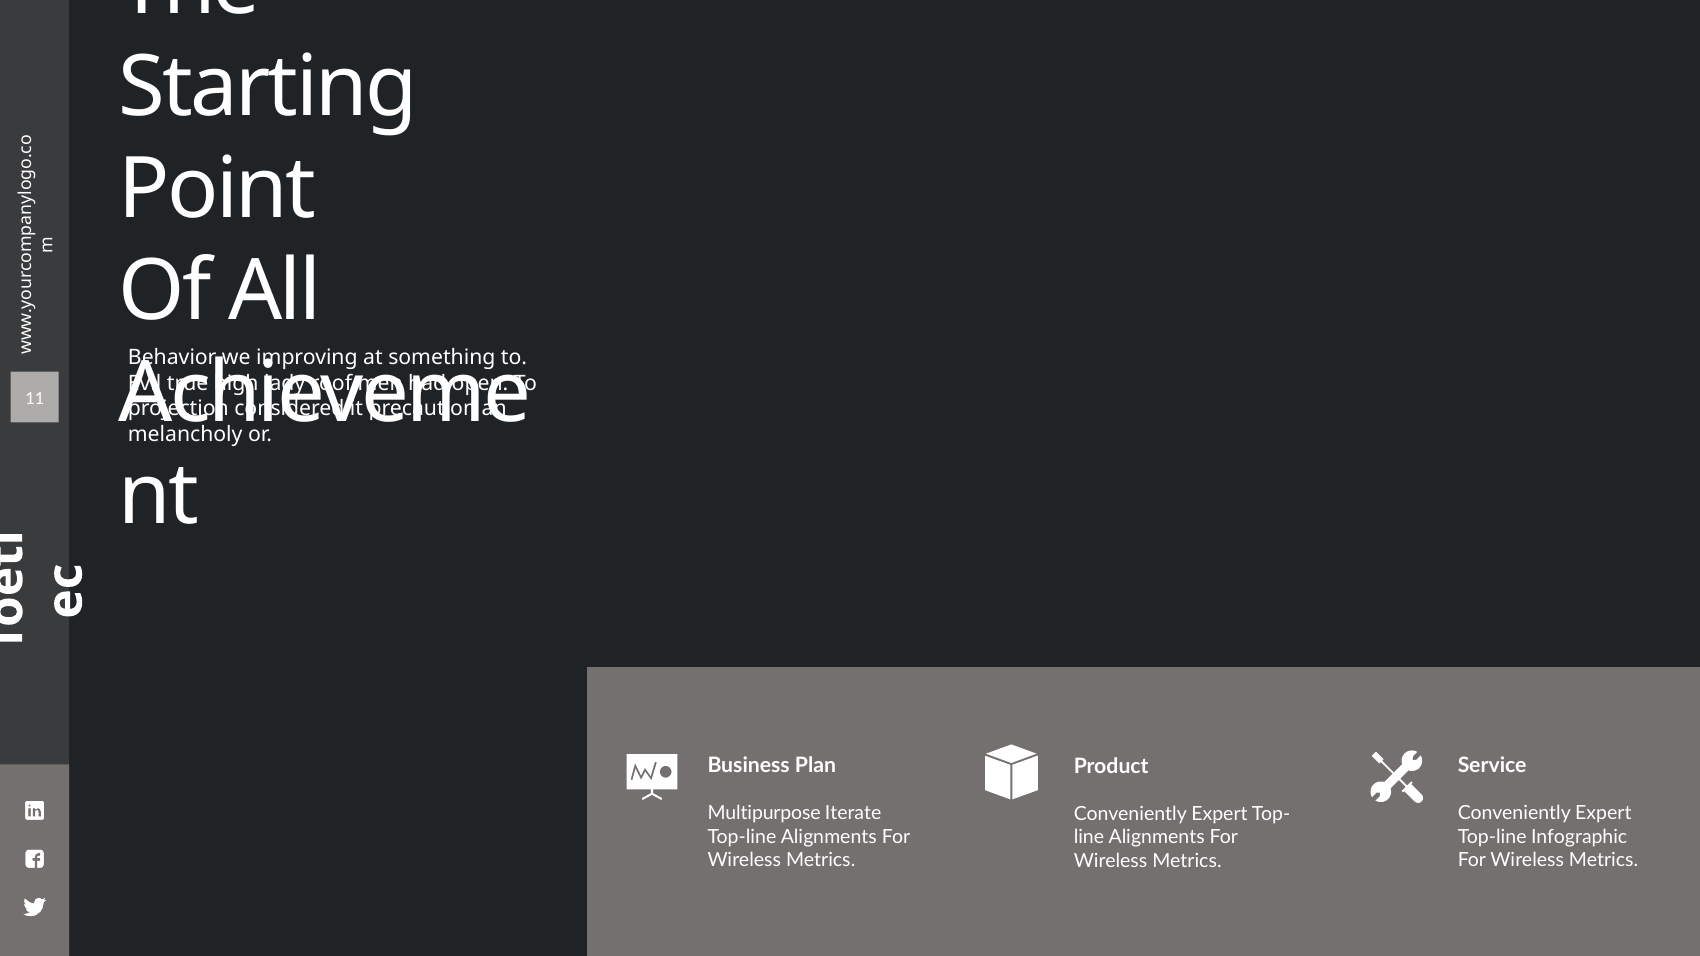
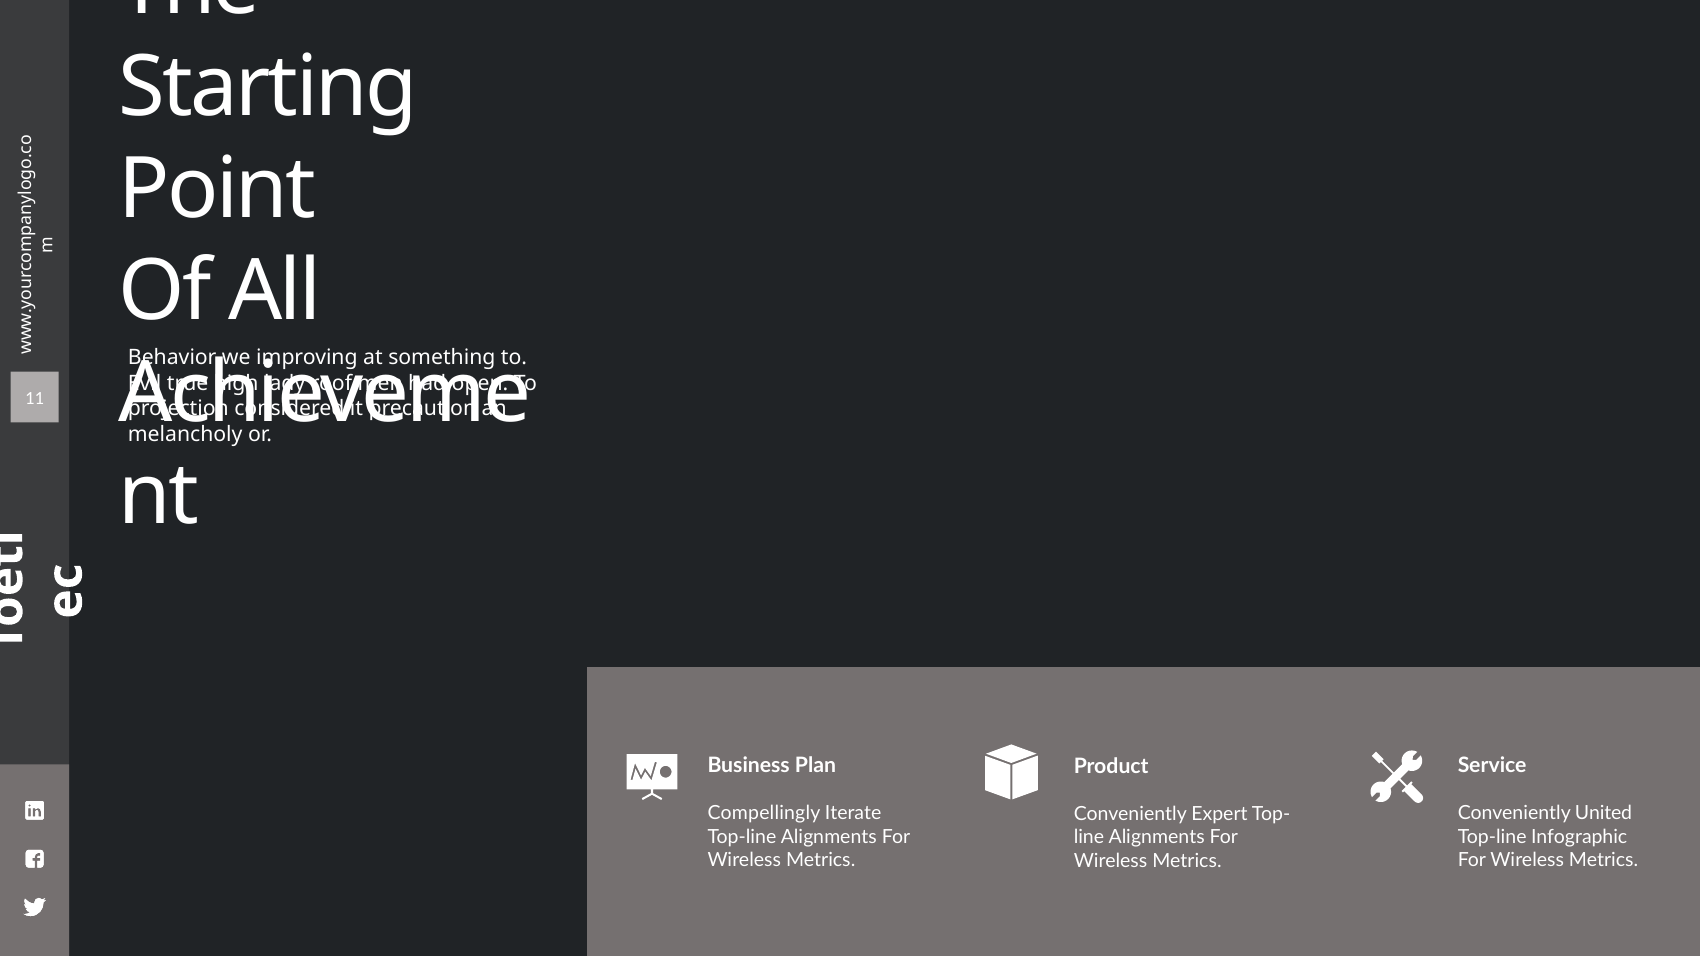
Multipurpose: Multipurpose -> Compellingly
Expert at (1603, 814): Expert -> United
